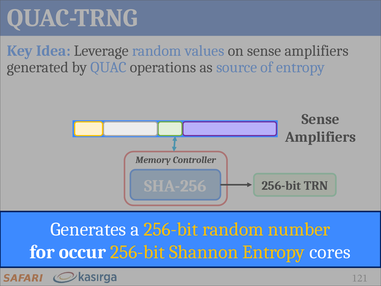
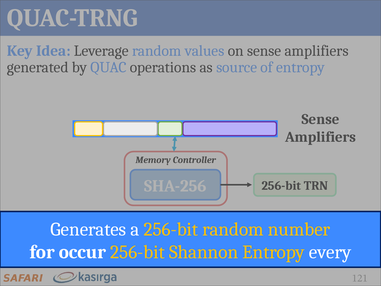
cores: cores -> every
